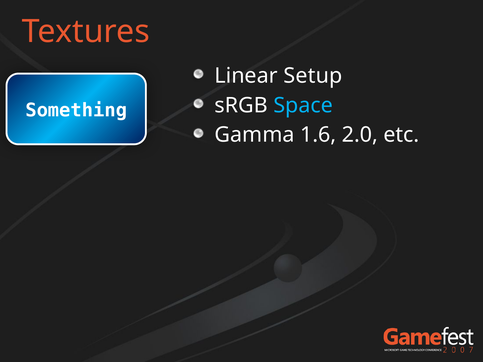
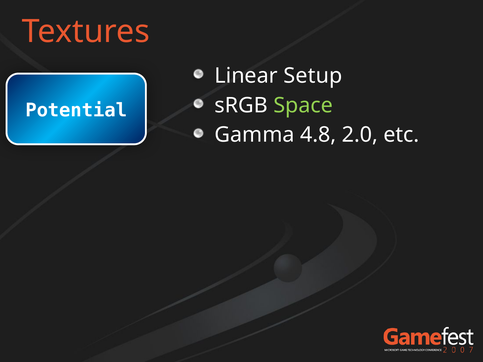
Space colour: light blue -> light green
Something: Something -> Potential
1.6: 1.6 -> 4.8
